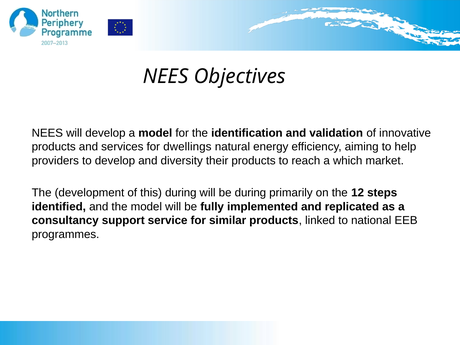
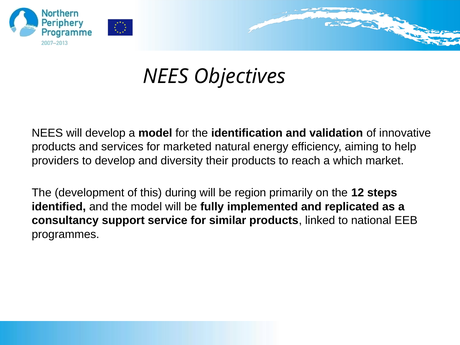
dwellings: dwellings -> marketed
be during: during -> region
